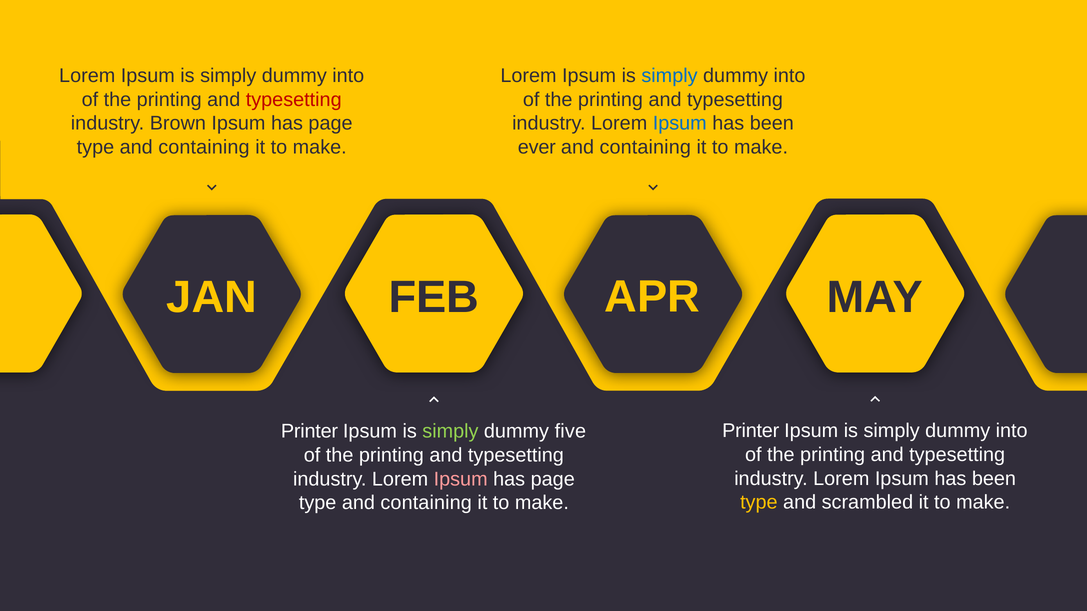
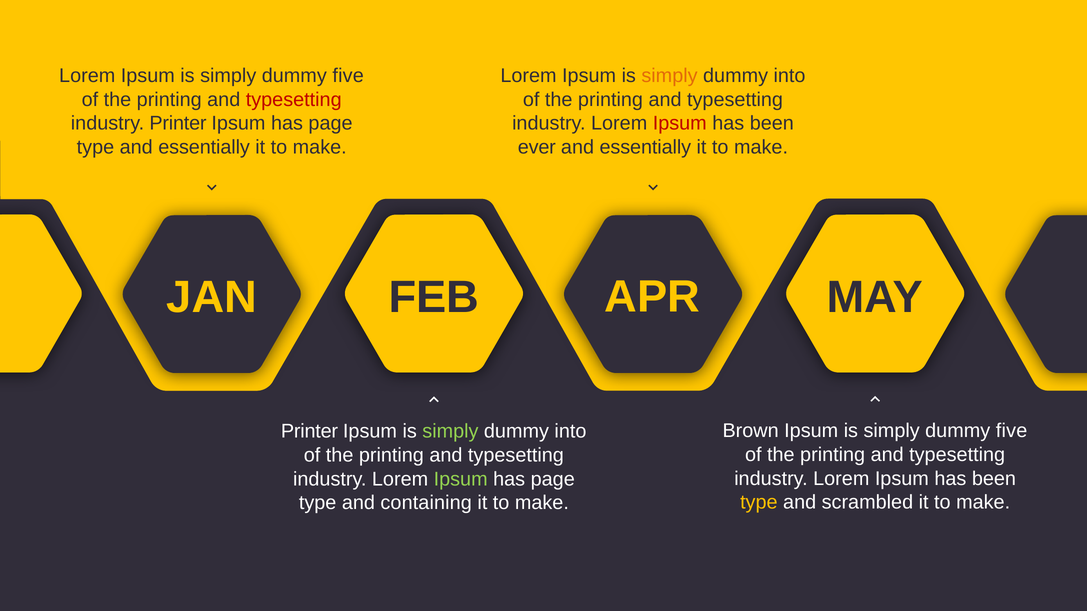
into at (348, 76): into -> five
simply at (670, 76) colour: blue -> orange
industry Brown: Brown -> Printer
Ipsum at (680, 124) colour: blue -> red
containing at (204, 147): containing -> essentially
containing at (645, 147): containing -> essentially
Printer at (751, 431): Printer -> Brown
into at (1012, 431): into -> five
five at (570, 432): five -> into
Ipsum at (461, 479) colour: pink -> light green
